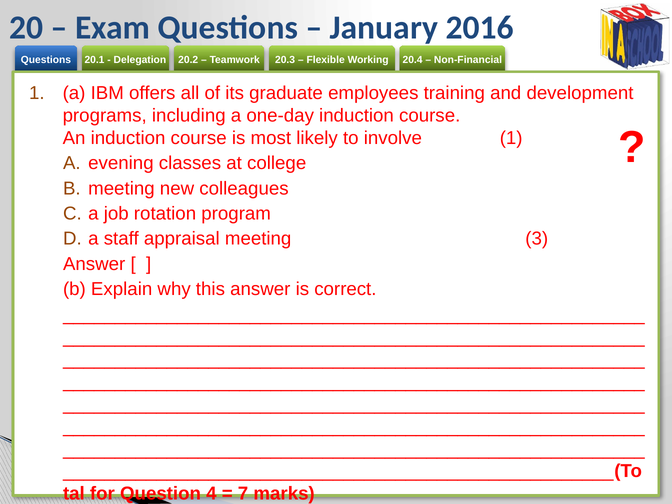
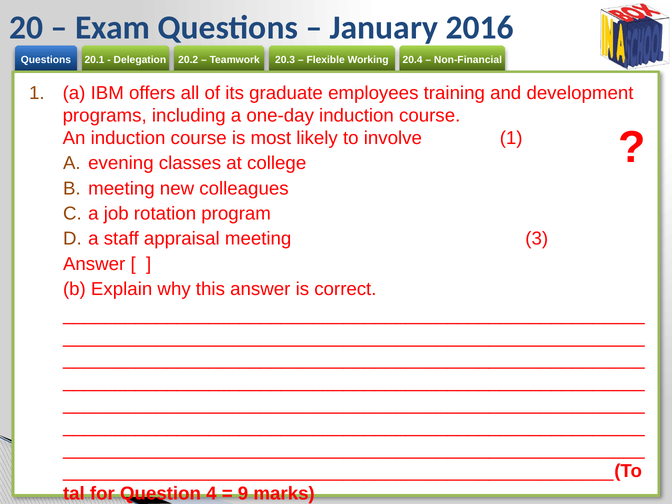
7: 7 -> 9
